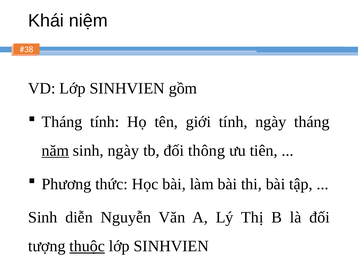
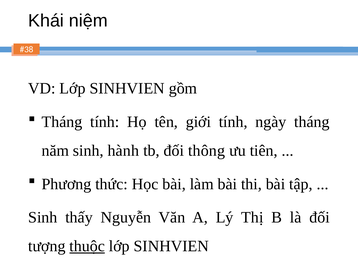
năm underline: present -> none
sinh ngày: ngày -> hành
diễn: diễn -> thấy
